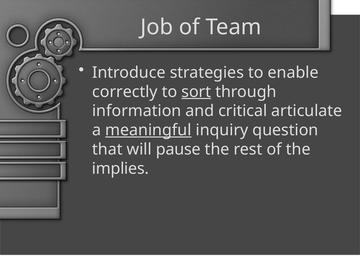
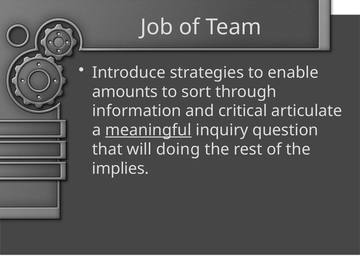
correctly: correctly -> amounts
sort underline: present -> none
pause: pause -> doing
